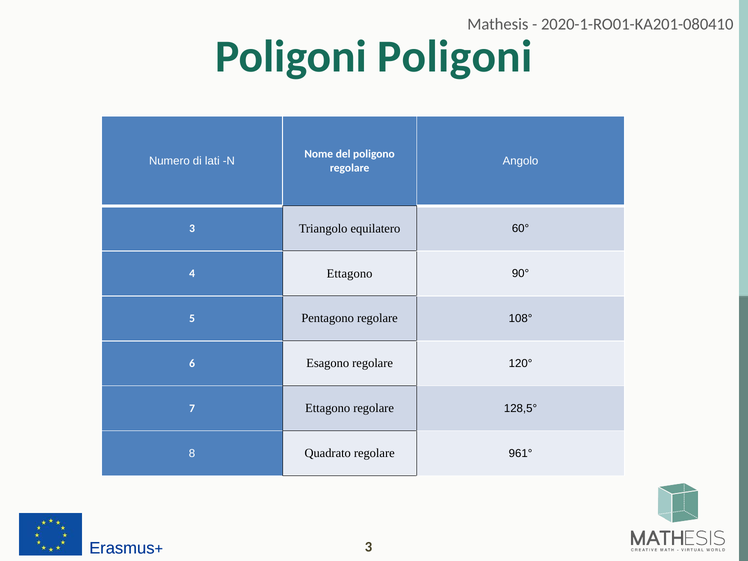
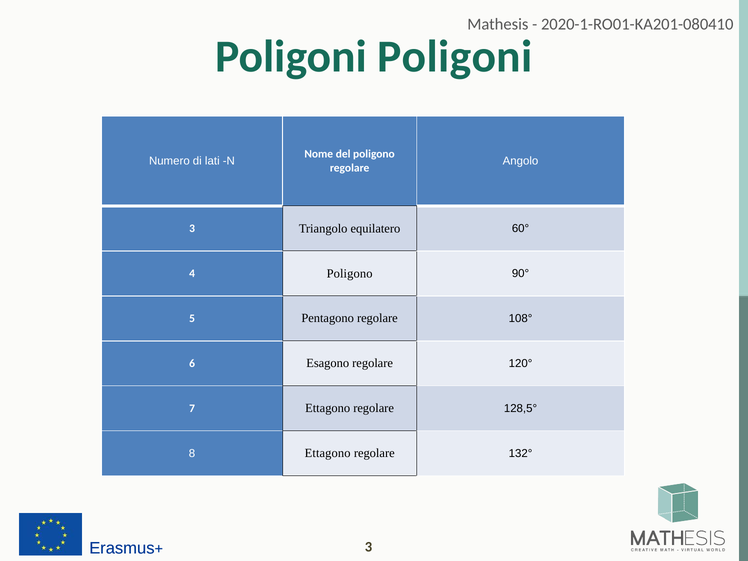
4 Ettagono: Ettagono -> Poligono
8 Quadrato: Quadrato -> Ettagono
961°: 961° -> 132°
